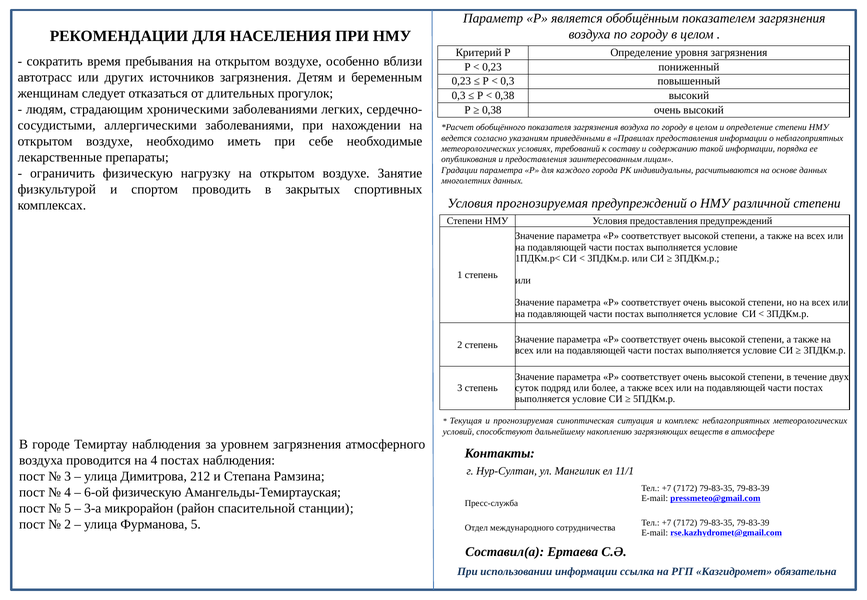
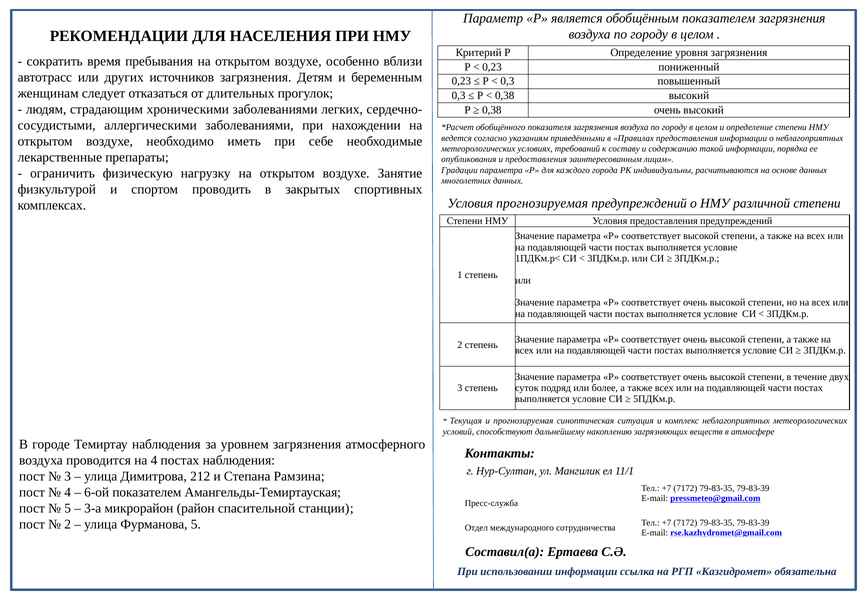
6-ой физическую: физическую -> показателем
